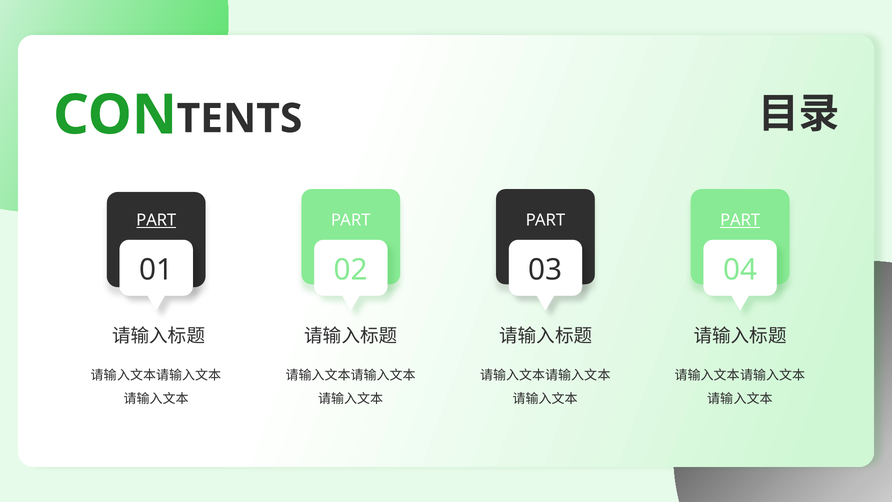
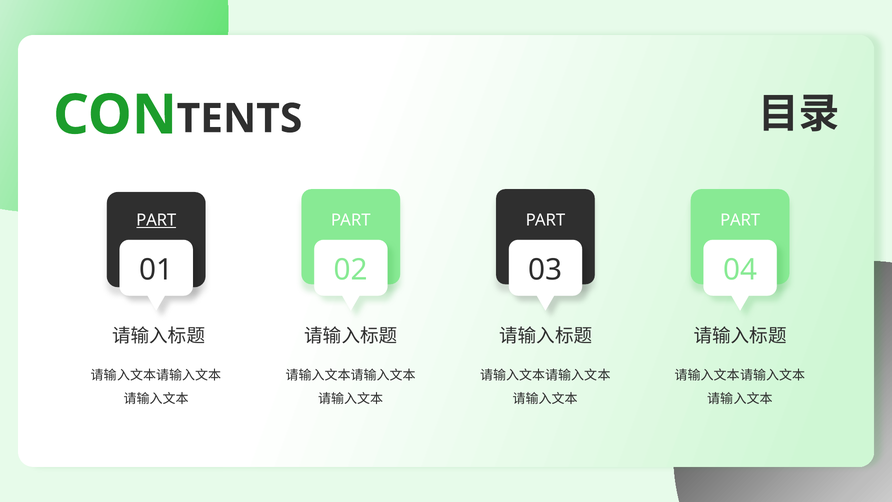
PART at (740, 220) underline: present -> none
